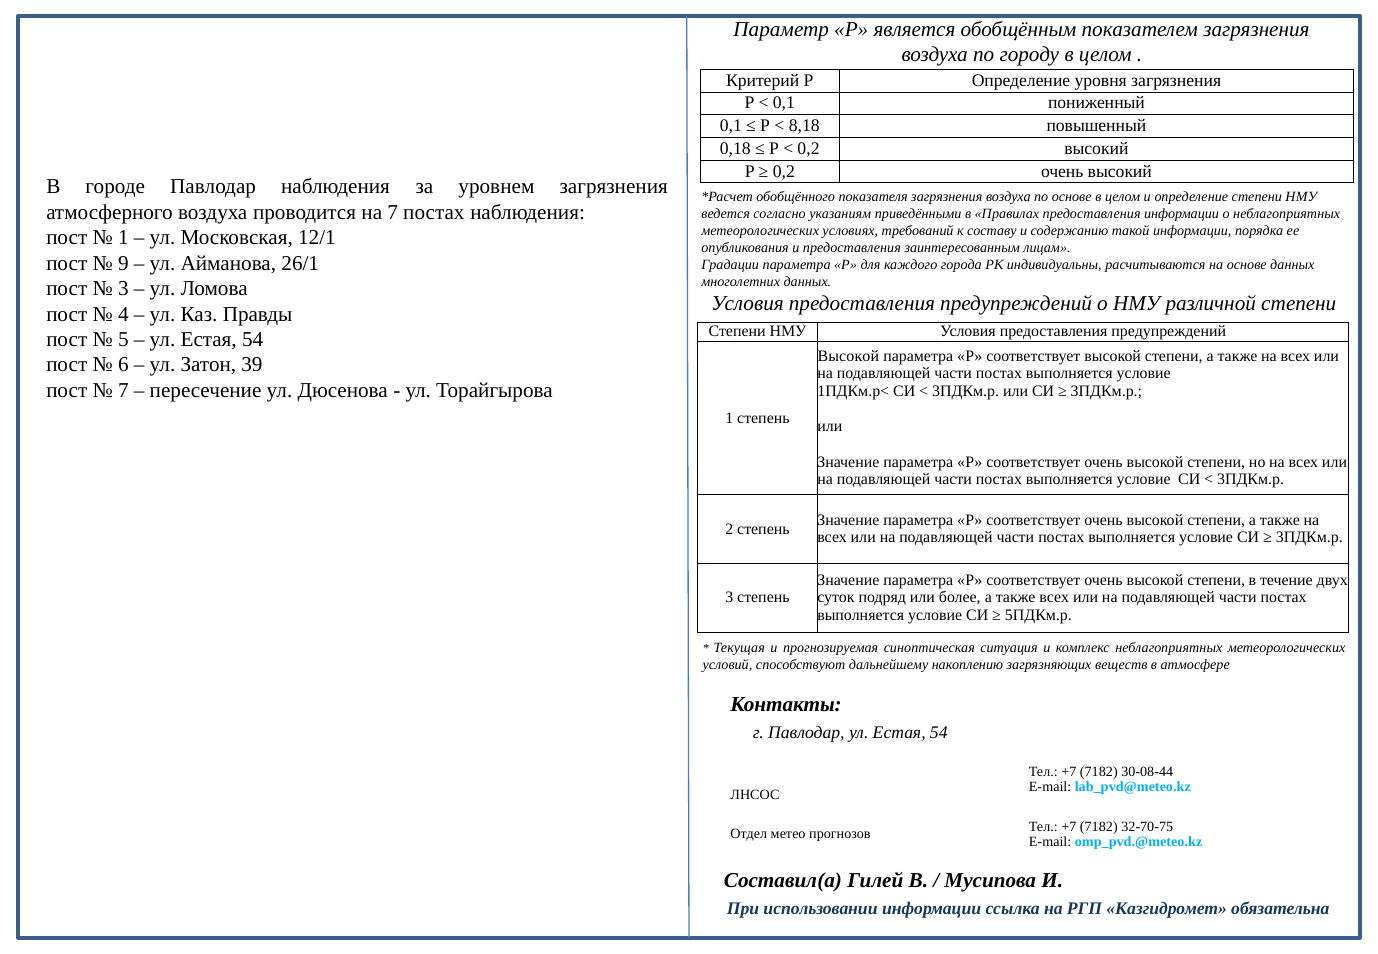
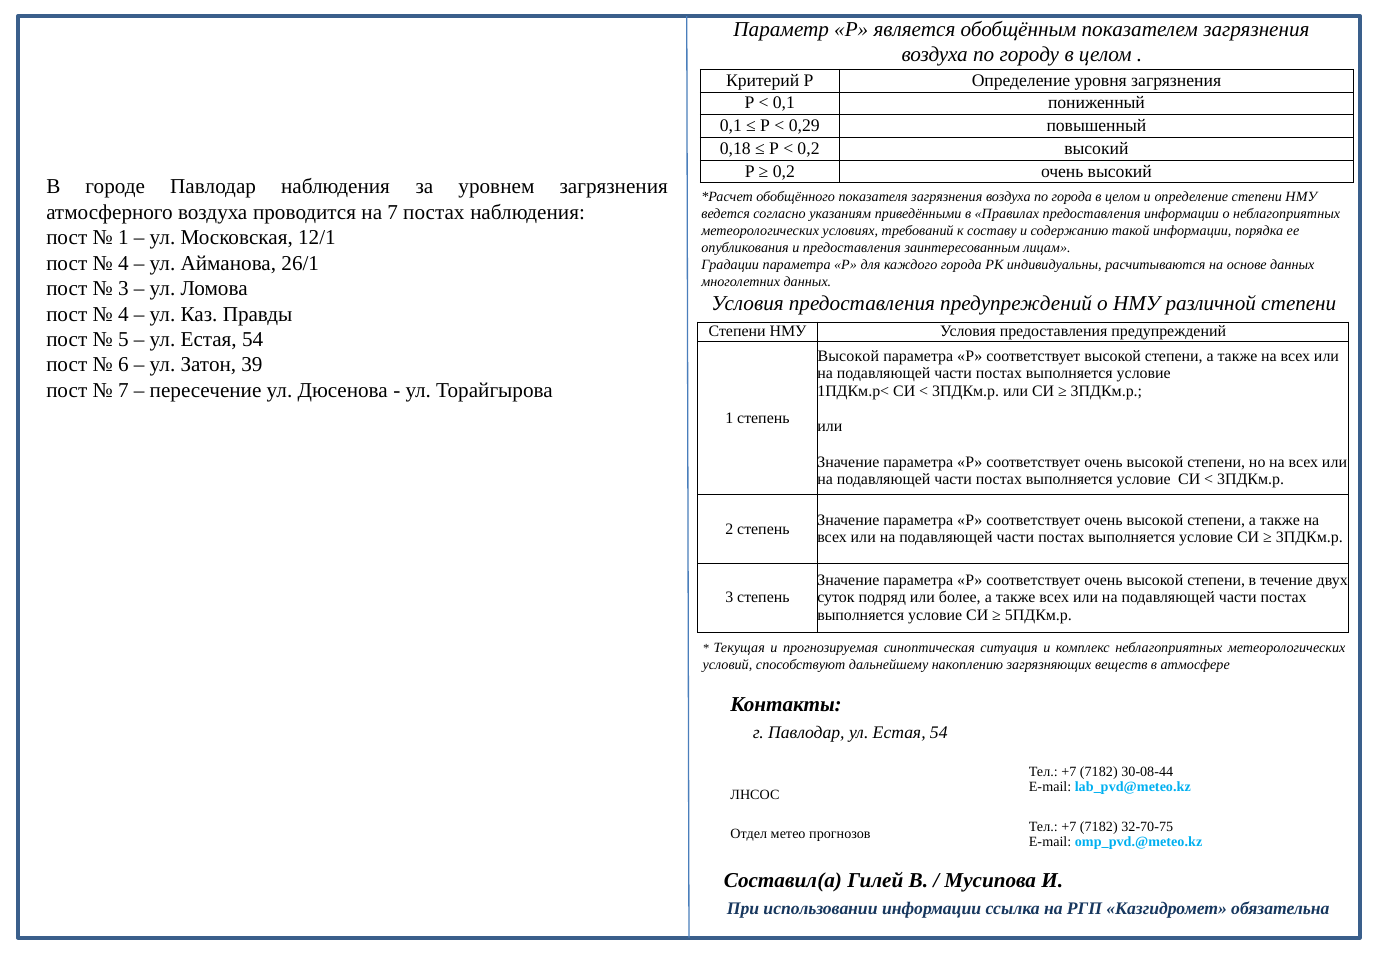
8,18: 8,18 -> 0,29
по основе: основе -> города
9 at (123, 263): 9 -> 4
